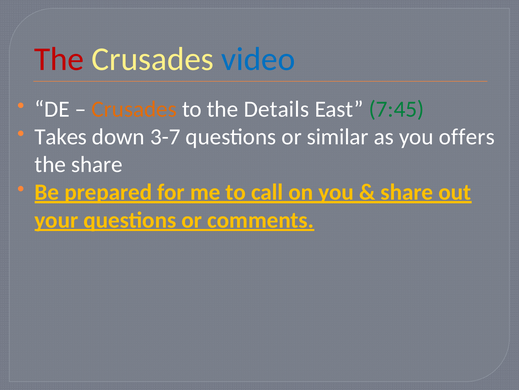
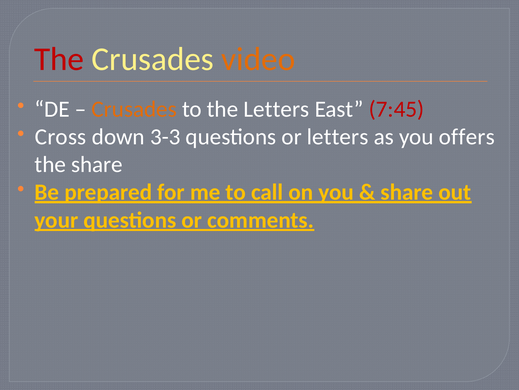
video colour: blue -> orange
the Details: Details -> Letters
7:45 colour: green -> red
Takes: Takes -> Cross
3-7: 3-7 -> 3-3
or similar: similar -> letters
